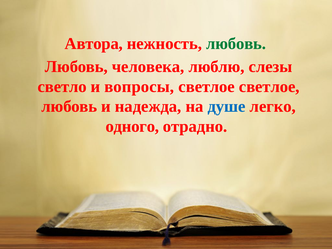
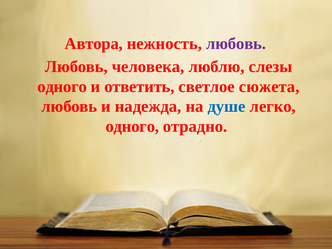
любовь at (236, 44) colour: green -> purple
светло at (62, 87): светло -> одного
вопросы: вопросы -> ответить
светлое светлое: светлое -> сюжета
